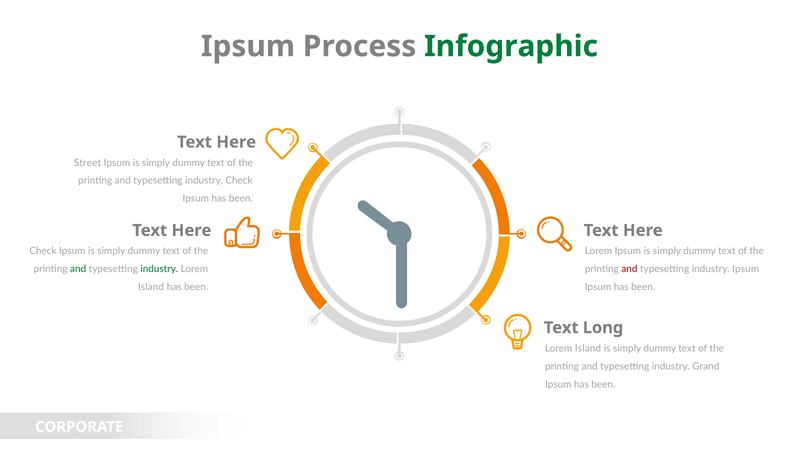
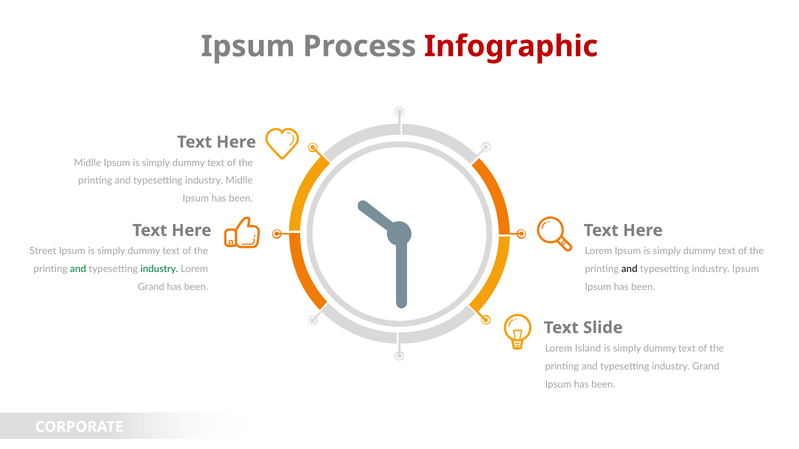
Infographic colour: green -> red
Street at (88, 163): Street -> Midlle
industry Check: Check -> Midlle
Check at (43, 251): Check -> Street
and at (629, 269) colour: red -> black
Island at (151, 287): Island -> Grand
Long: Long -> Slide
